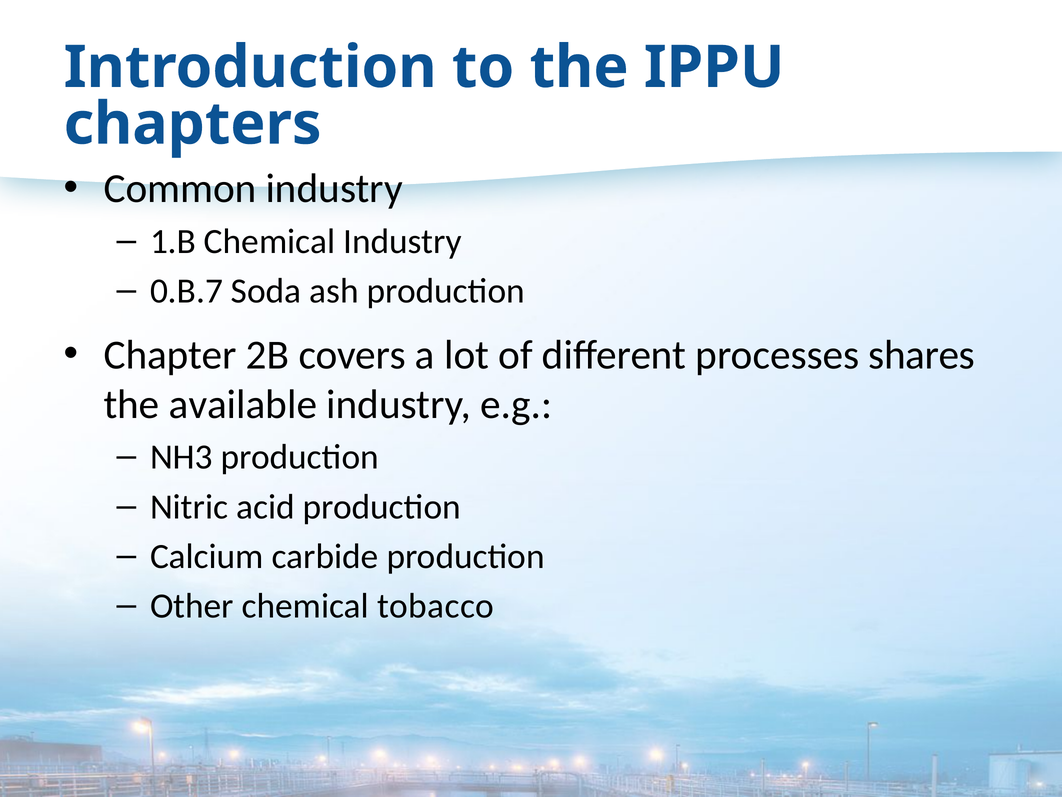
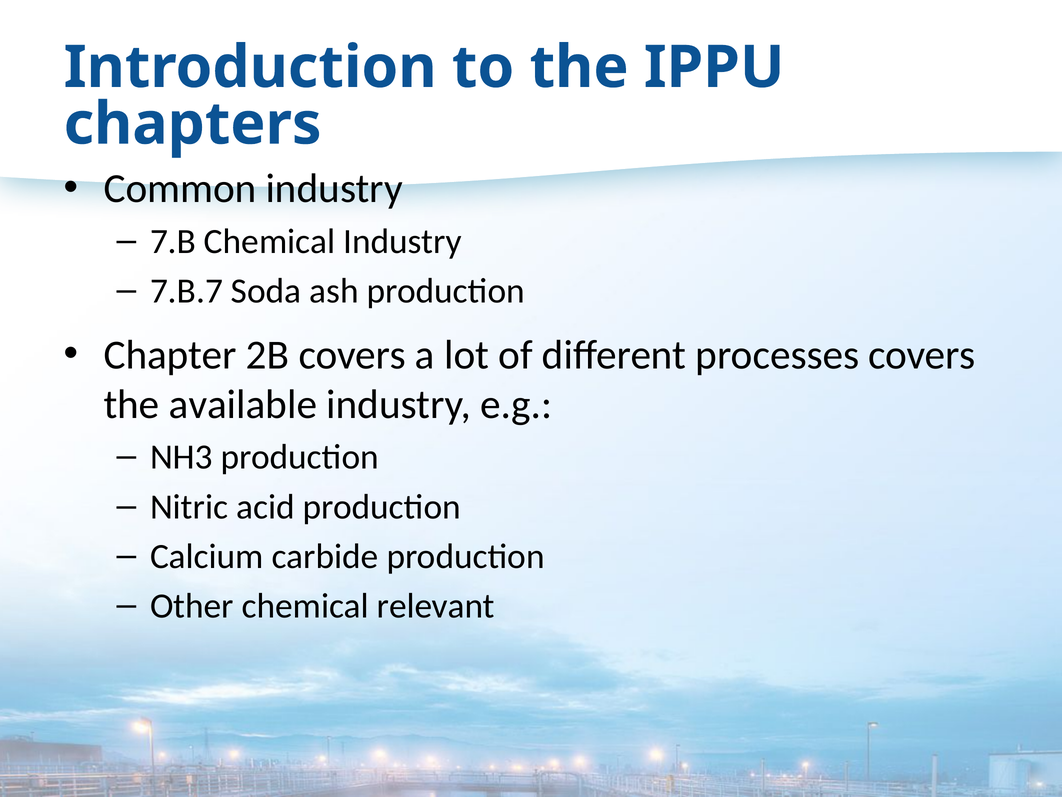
1.B: 1.B -> 7.B
0.B.7: 0.B.7 -> 7.B.7
processes shares: shares -> covers
tobacco: tobacco -> relevant
